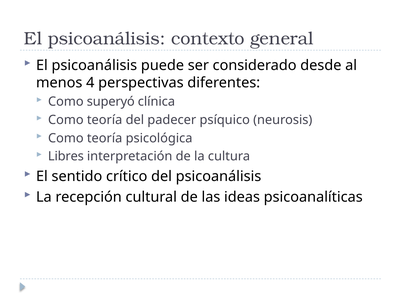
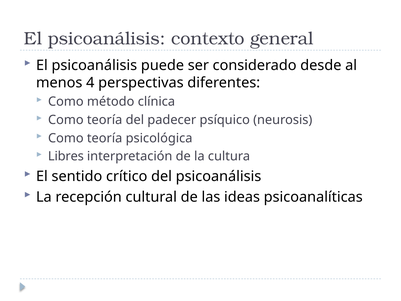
superyó: superyó -> método
